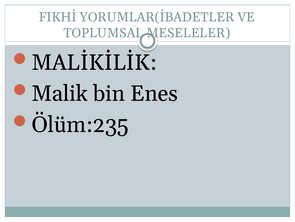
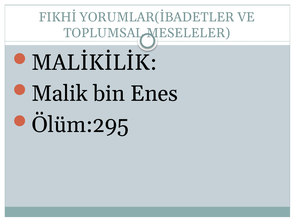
Ölüm:235: Ölüm:235 -> Ölüm:295
